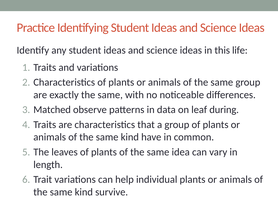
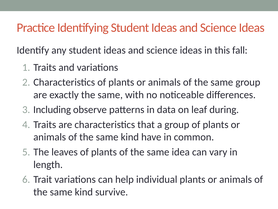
life: life -> fall
Matched: Matched -> Including
